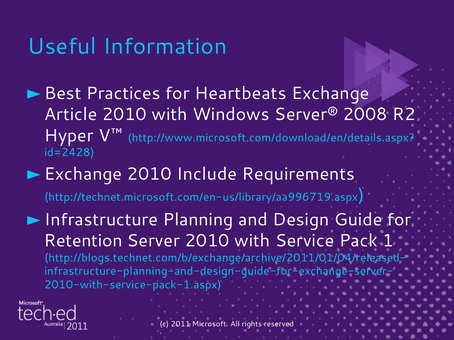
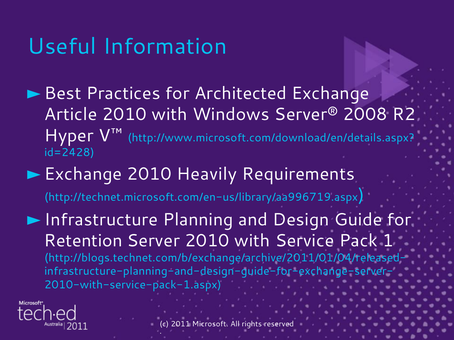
Heartbeats: Heartbeats -> Architected
Include: Include -> Heavily
